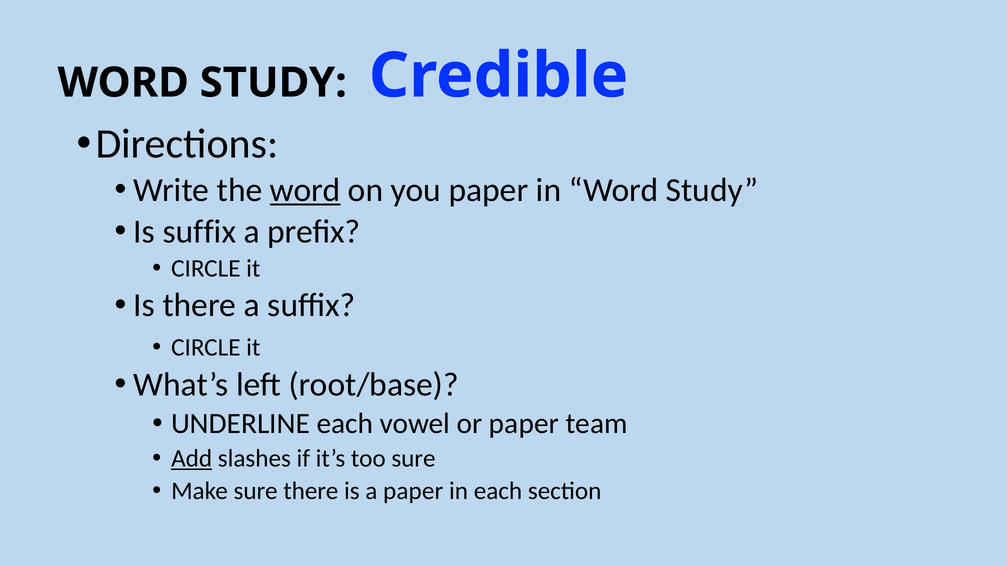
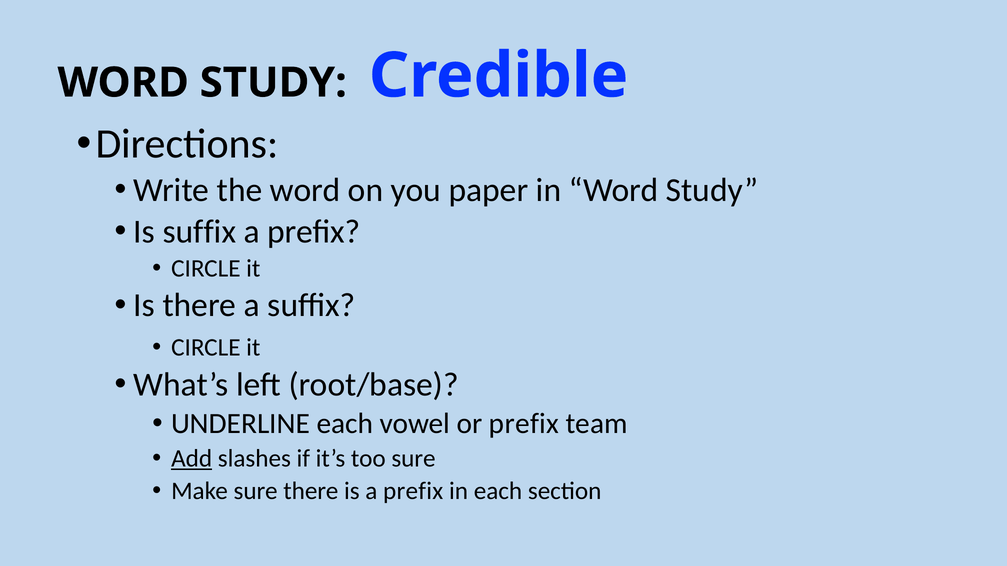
word at (305, 190) underline: present -> none
or paper: paper -> prefix
is a paper: paper -> prefix
